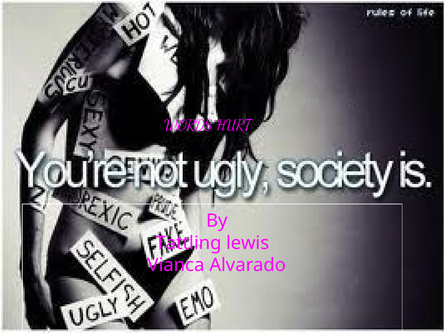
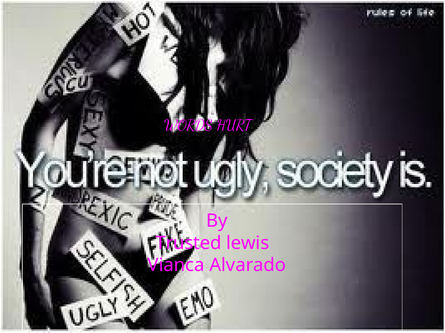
Tattling: Tattling -> Trusted
